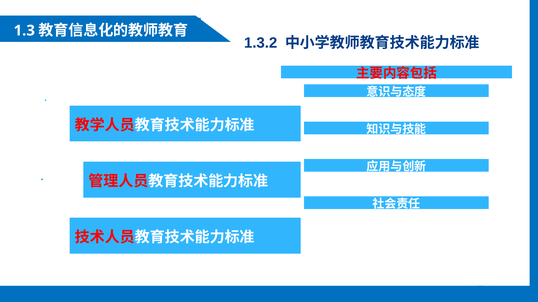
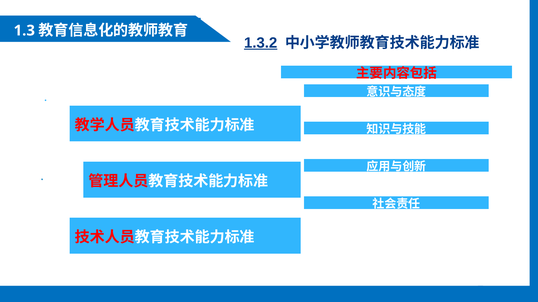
1.3.2 underline: none -> present
